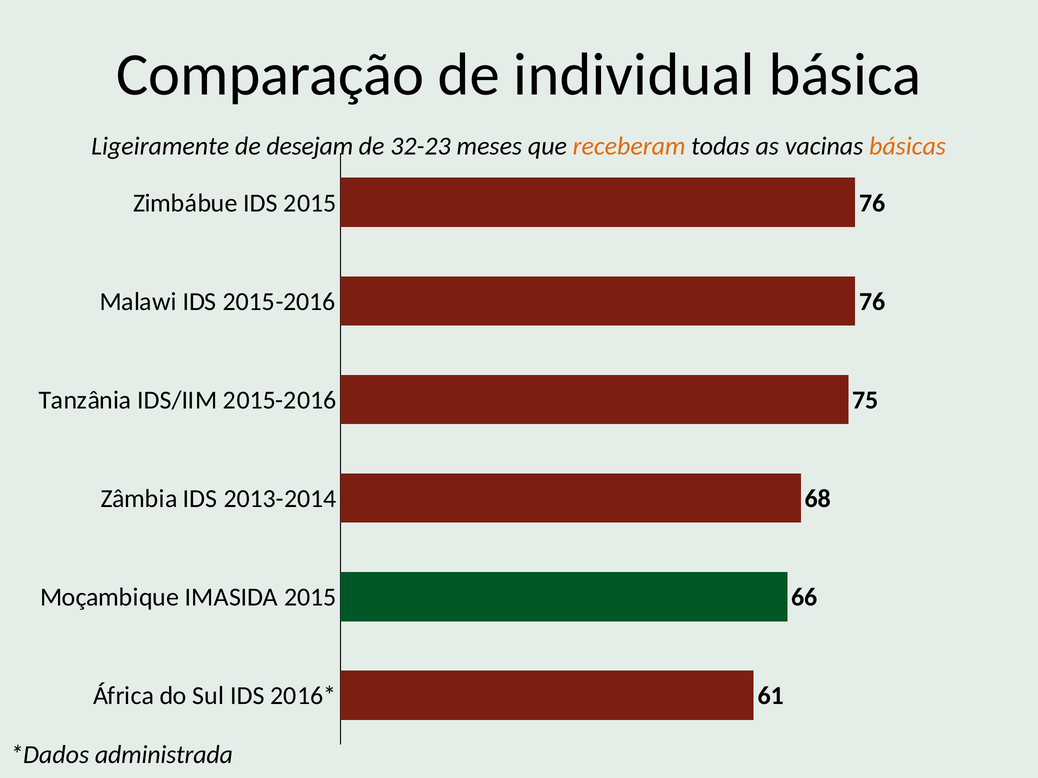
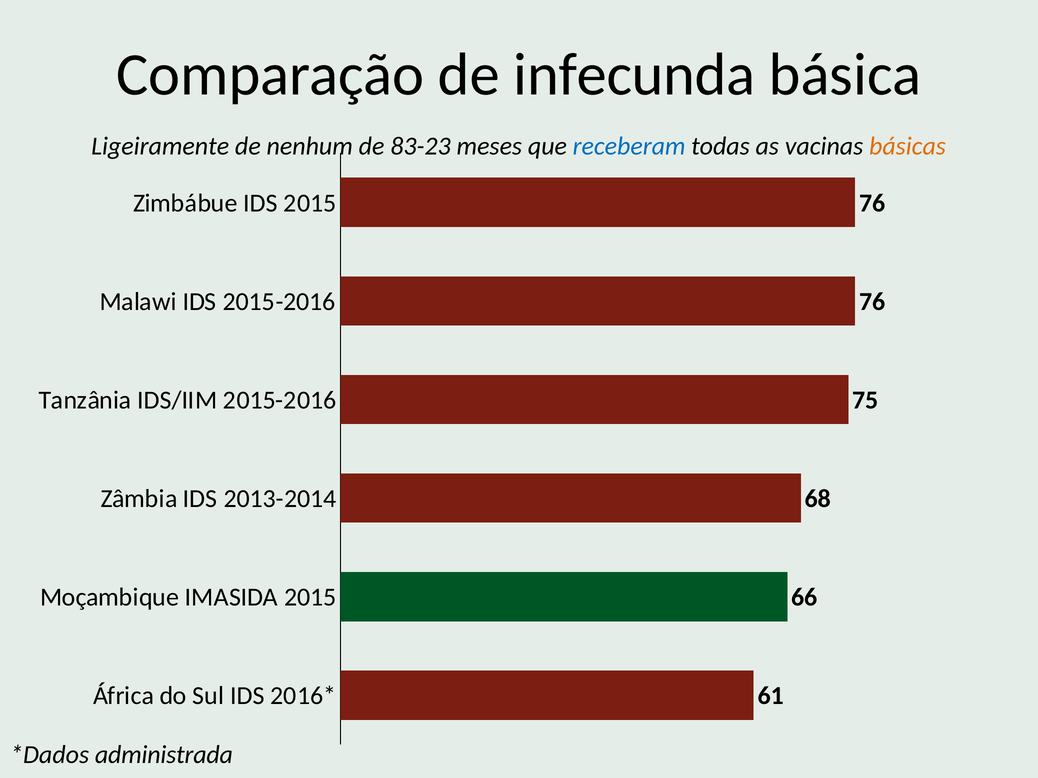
individual: individual -> infecunda
desejam: desejam -> nenhum
32-23: 32-23 -> 83-23
receberam colour: orange -> blue
